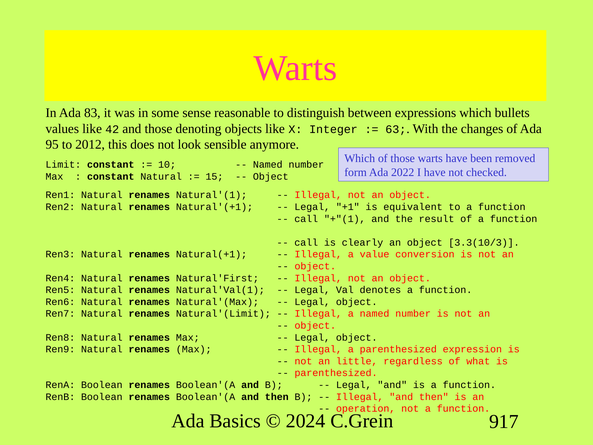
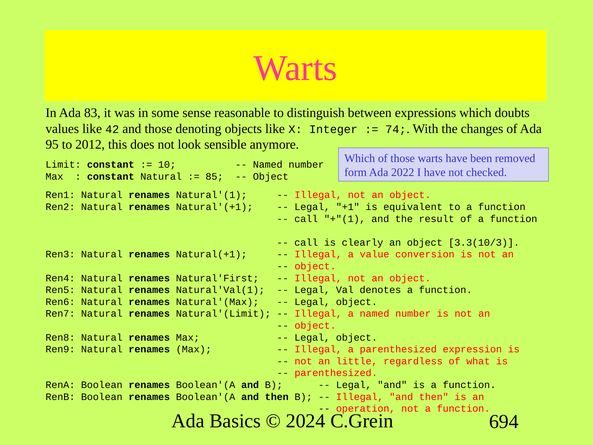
bullets: bullets -> doubts
63: 63 -> 74
15: 15 -> 85
917: 917 -> 694
